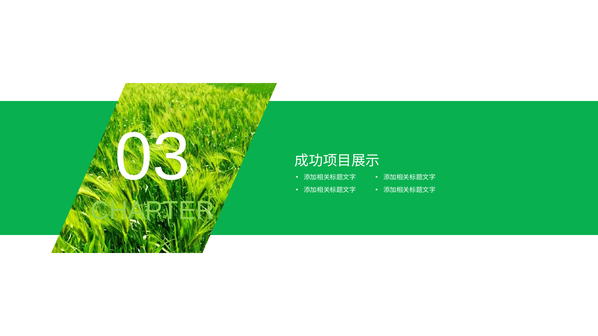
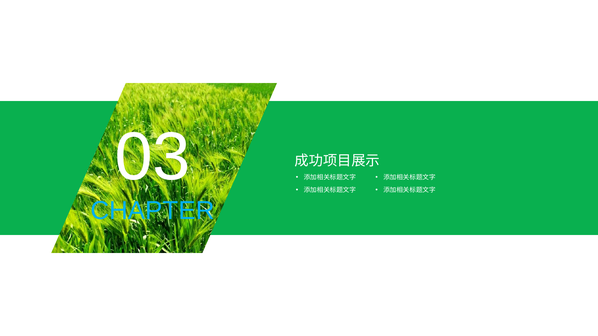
CHAPTER colour: light green -> light blue
